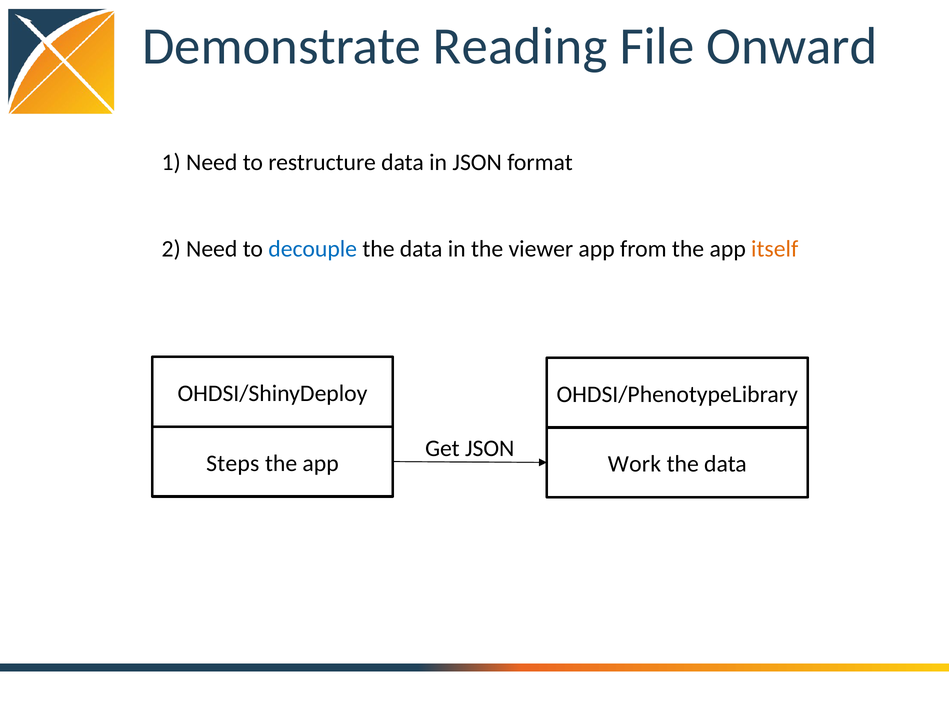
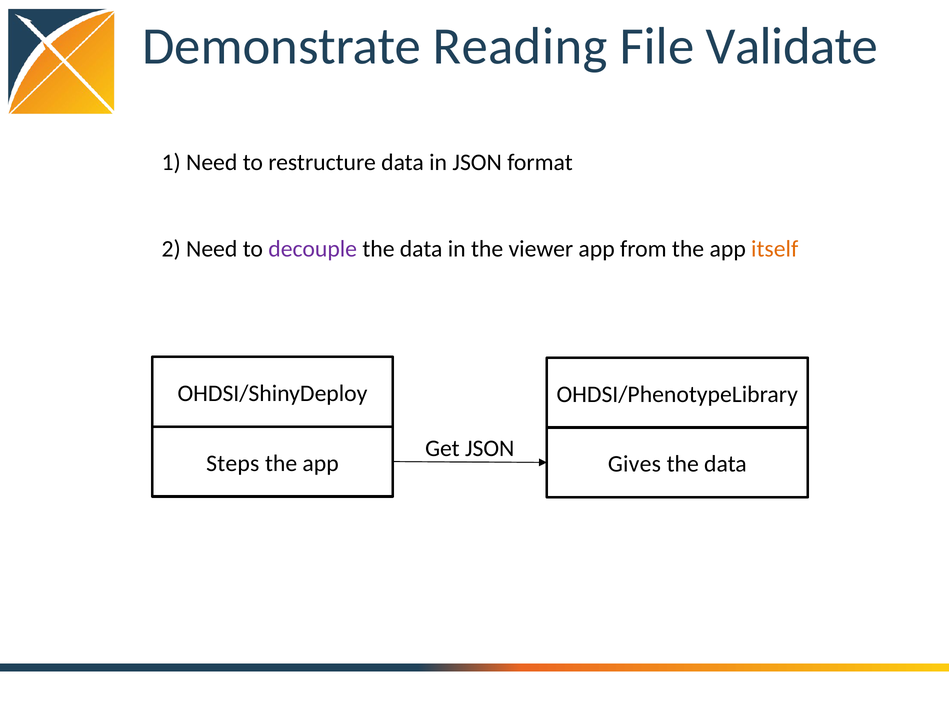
Onward: Onward -> Validate
decouple colour: blue -> purple
Work: Work -> Gives
